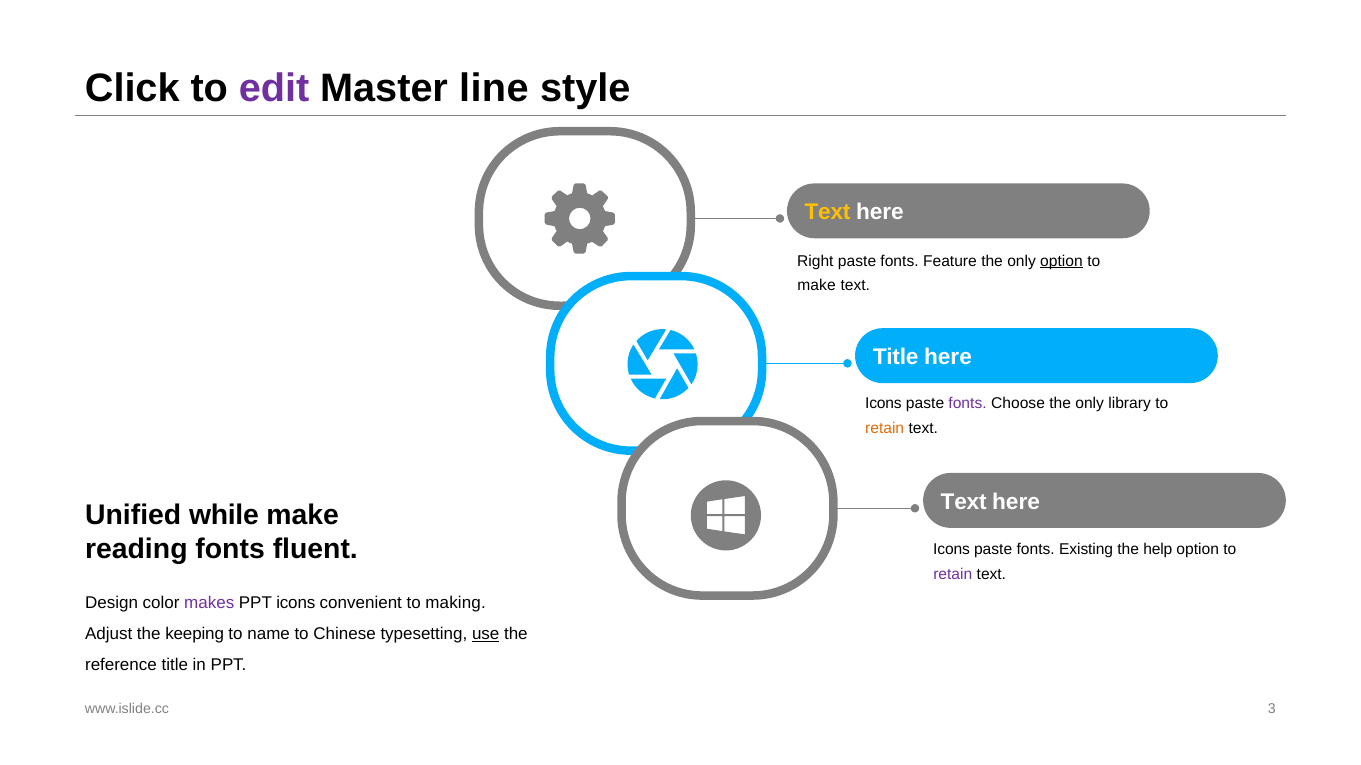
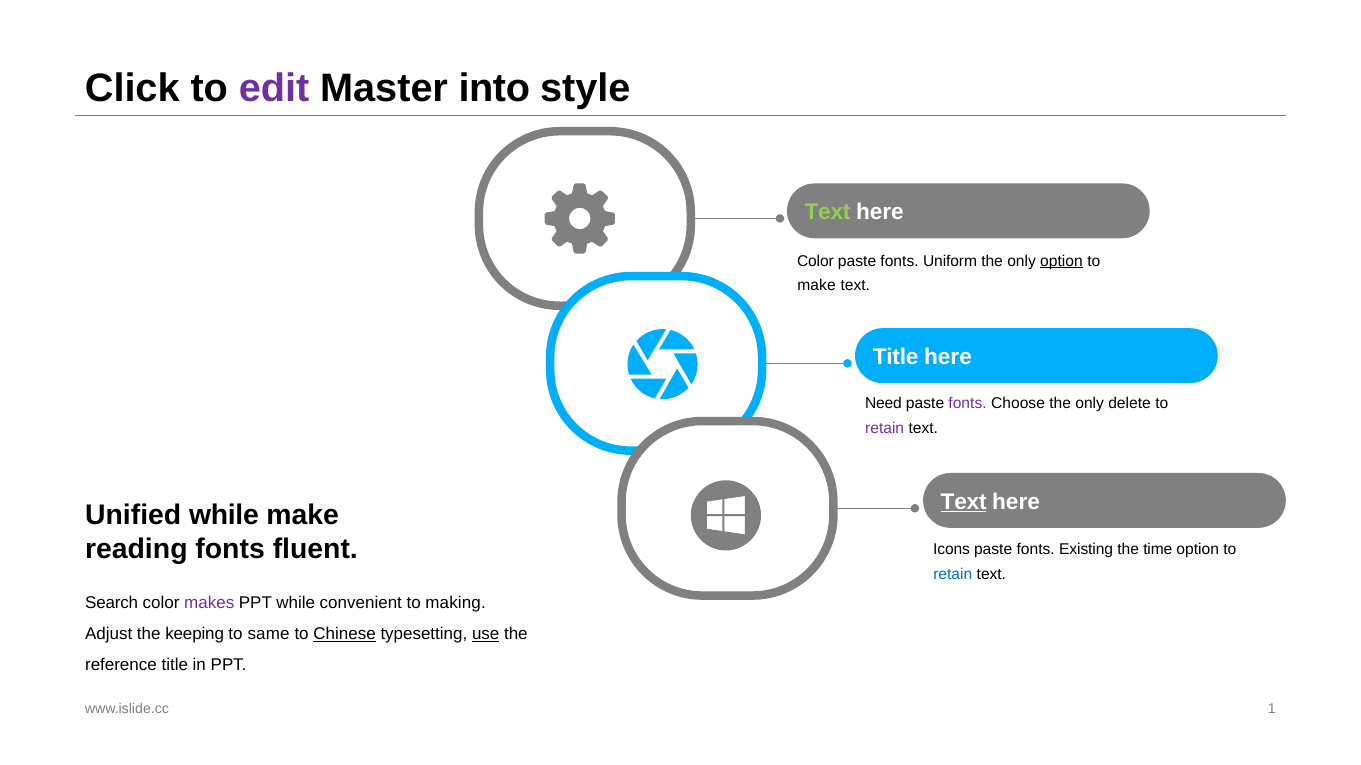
line: line -> into
Text at (828, 213) colour: yellow -> light green
Right at (815, 261): Right -> Color
Feature: Feature -> Uniform
Icons at (883, 404): Icons -> Need
library: library -> delete
retain at (885, 428) colour: orange -> purple
Text at (964, 502) underline: none -> present
help: help -> time
retain at (953, 575) colour: purple -> blue
Design: Design -> Search
PPT icons: icons -> while
name: name -> same
Chinese underline: none -> present
3: 3 -> 1
